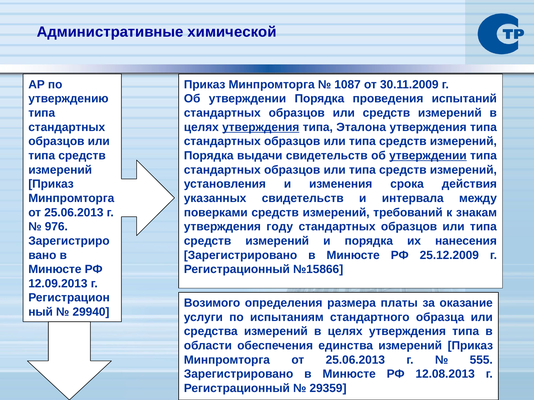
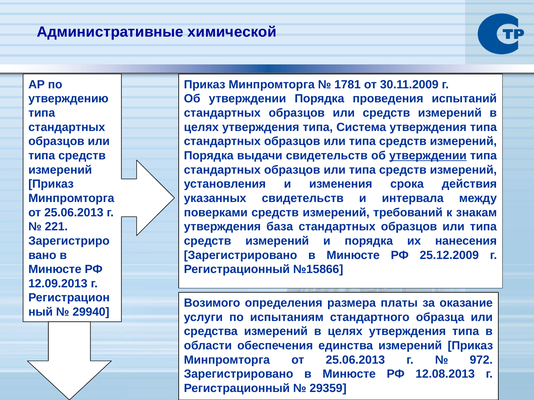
1087: 1087 -> 1781
утверждения at (261, 127) underline: present -> none
Эталона: Эталона -> Система
976: 976 -> 221
году: году -> база
555: 555 -> 972
